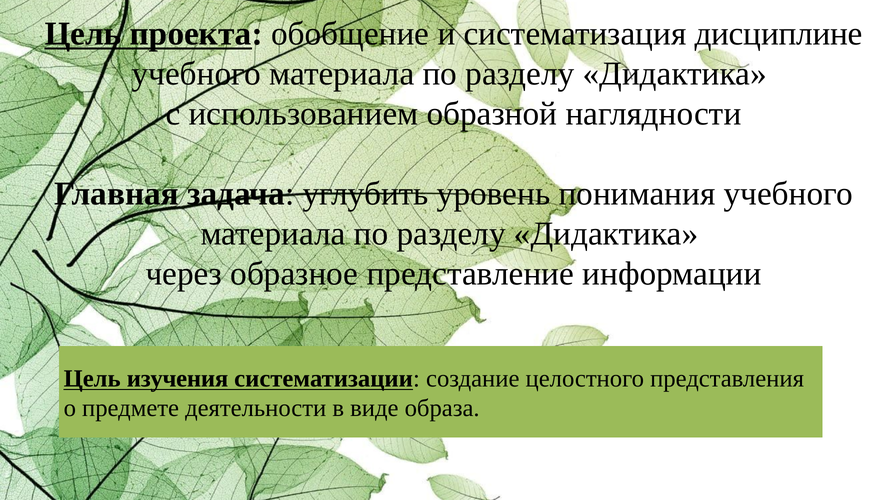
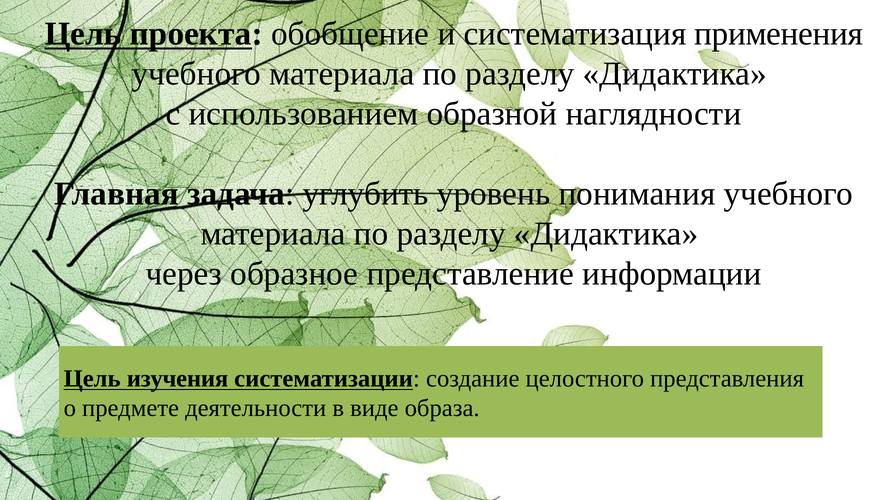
дисциплине: дисциплине -> применения
